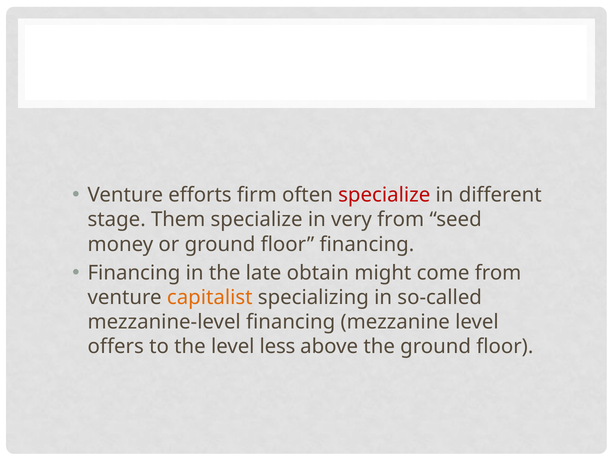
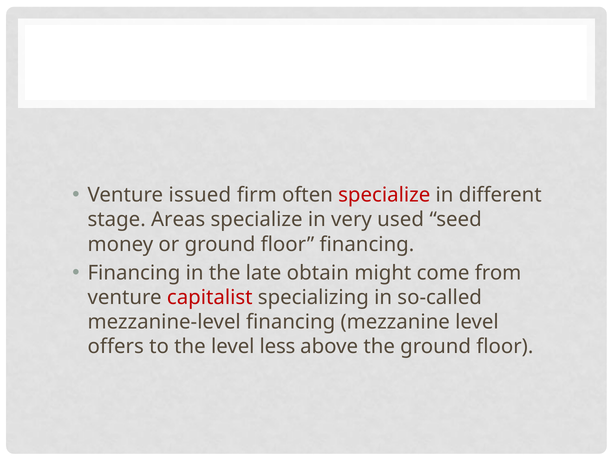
efforts: efforts -> issued
Them: Them -> Areas
very from: from -> used
capitalist colour: orange -> red
